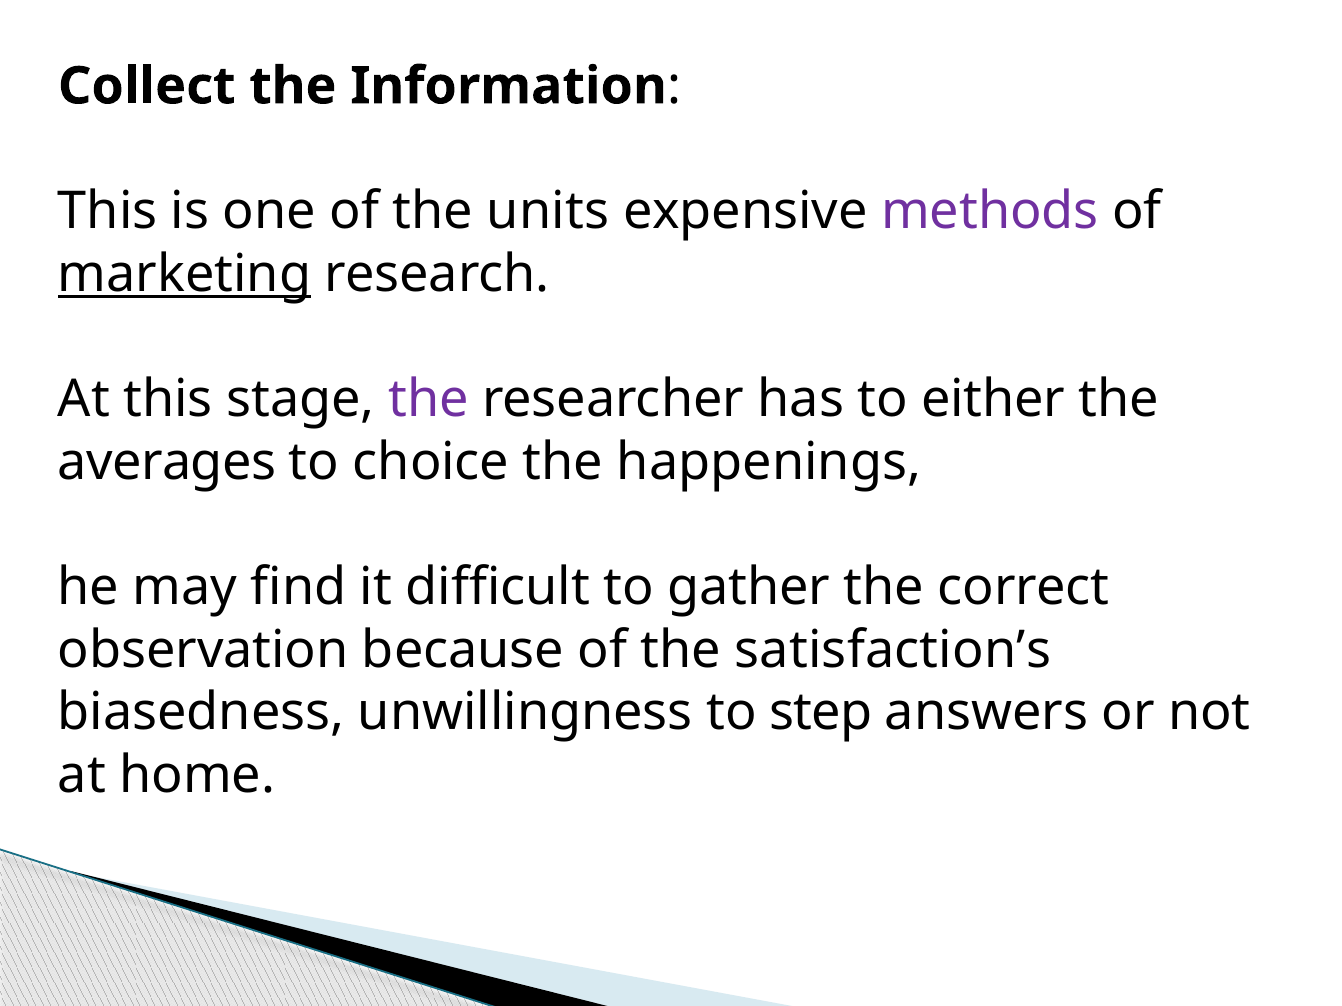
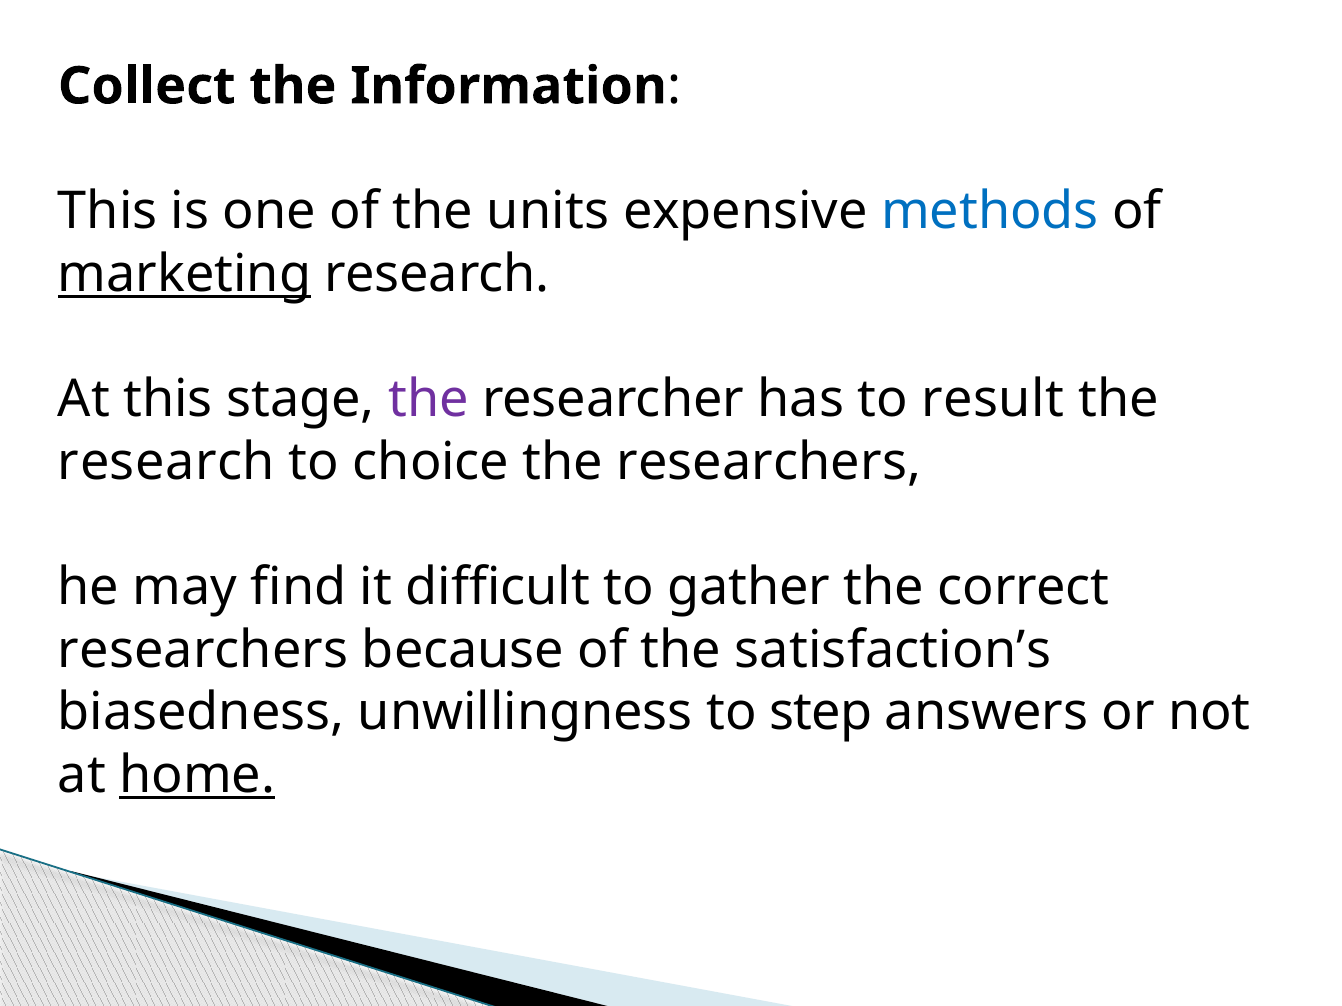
methods colour: purple -> blue
either: either -> result
averages at (167, 462): averages -> research
the happenings: happenings -> researchers
observation at (203, 650): observation -> researchers
home underline: none -> present
